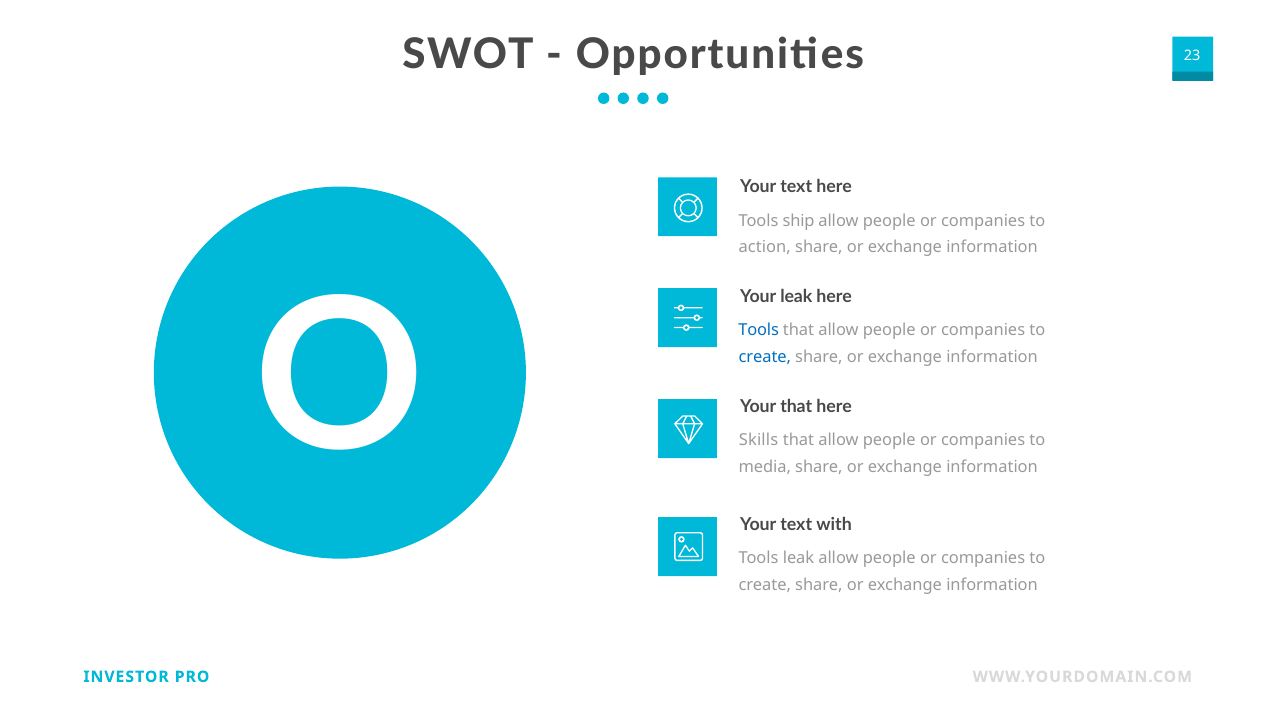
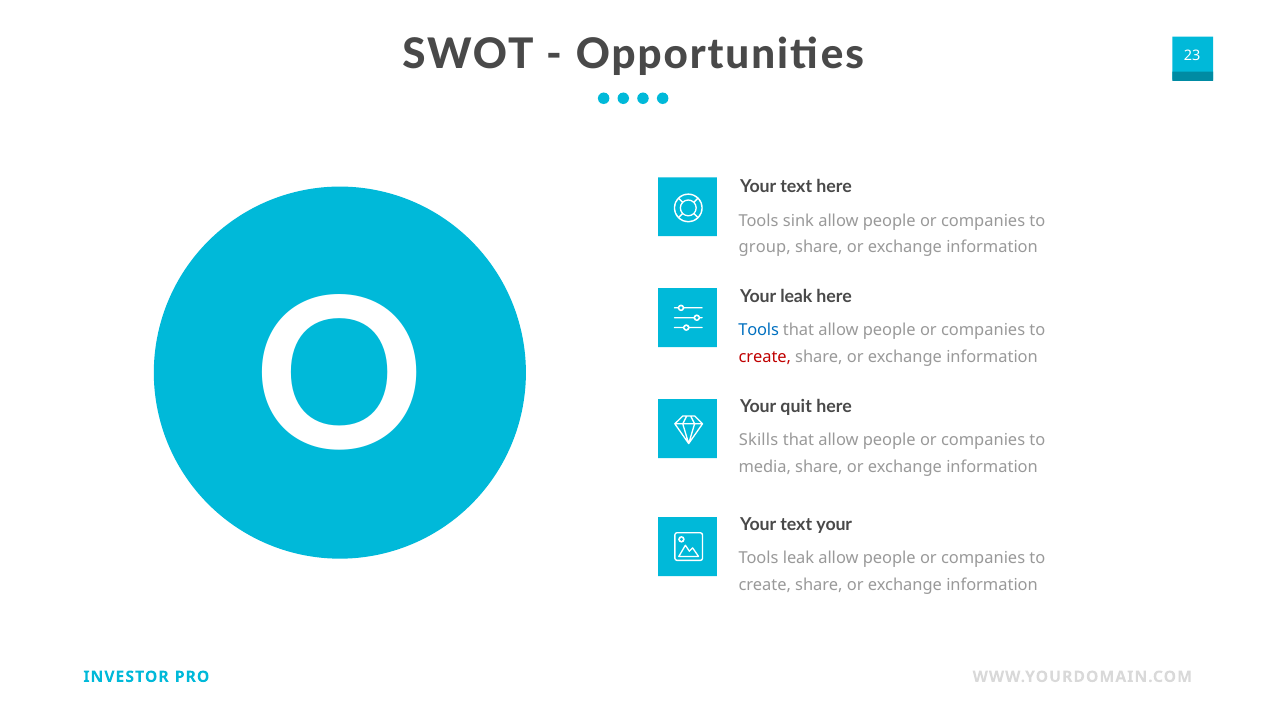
ship: ship -> sink
action: action -> group
create at (765, 357) colour: blue -> red
Your that: that -> quit
text with: with -> your
